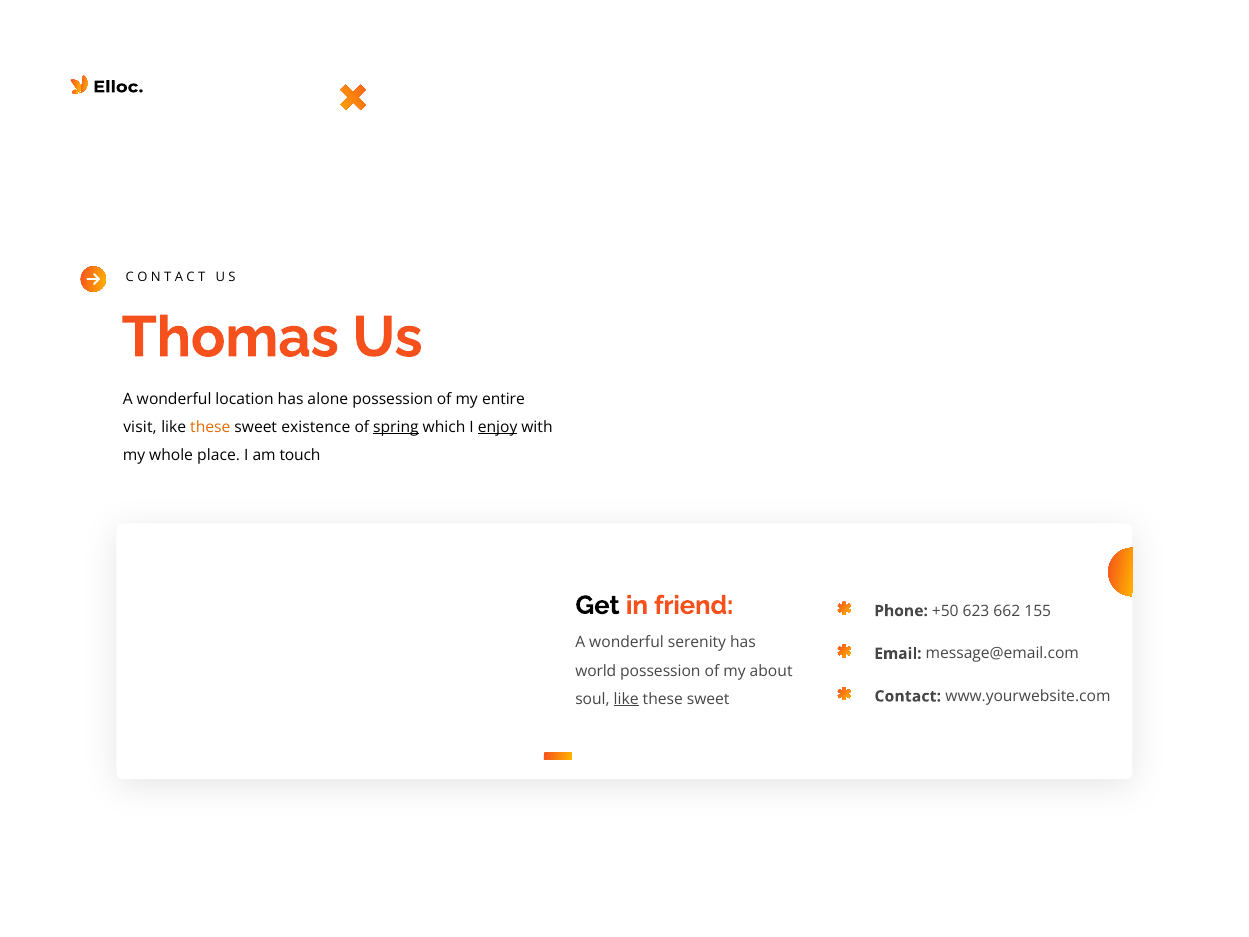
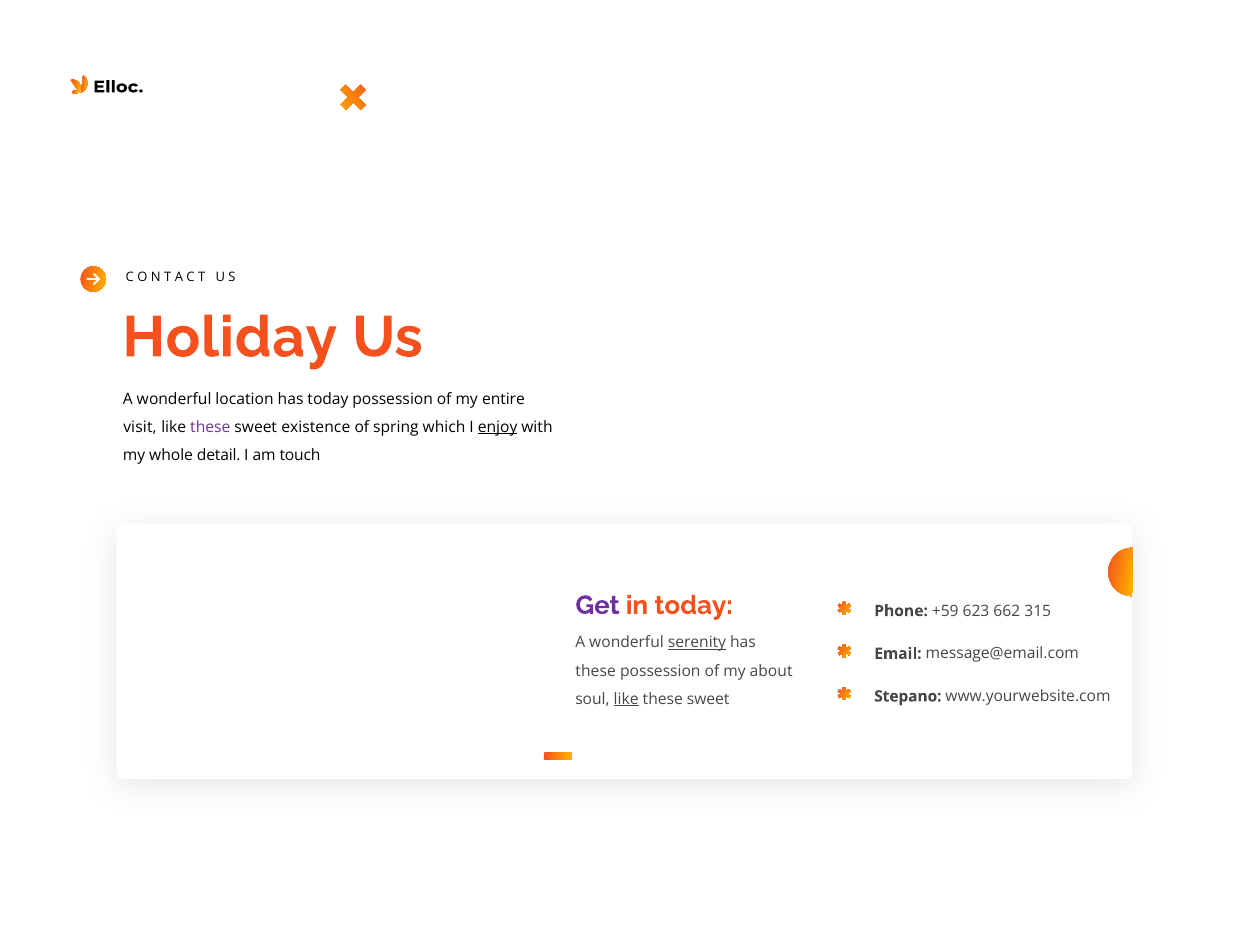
Thomas: Thomas -> Holiday
has alone: alone -> today
these at (210, 427) colour: orange -> purple
spring underline: present -> none
place: place -> detail
Get colour: black -> purple
in friend: friend -> today
+50: +50 -> +59
155: 155 -> 315
serenity underline: none -> present
world at (596, 671): world -> these
Contact: Contact -> Stepano
